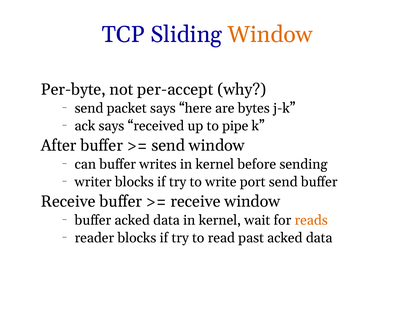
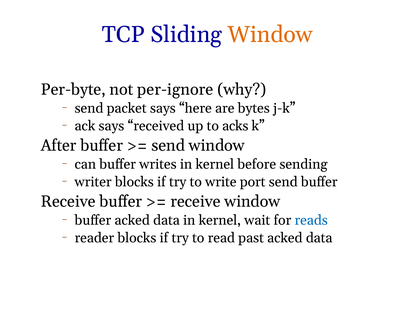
per-accept: per-accept -> per-ignore
pipe: pipe -> acks
reads colour: orange -> blue
